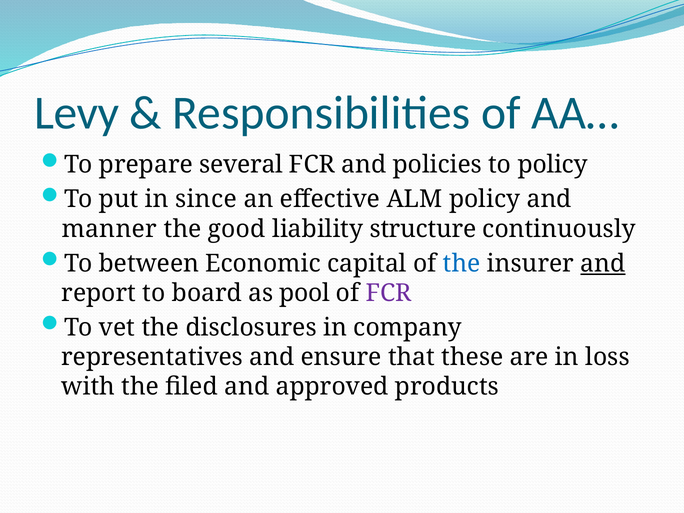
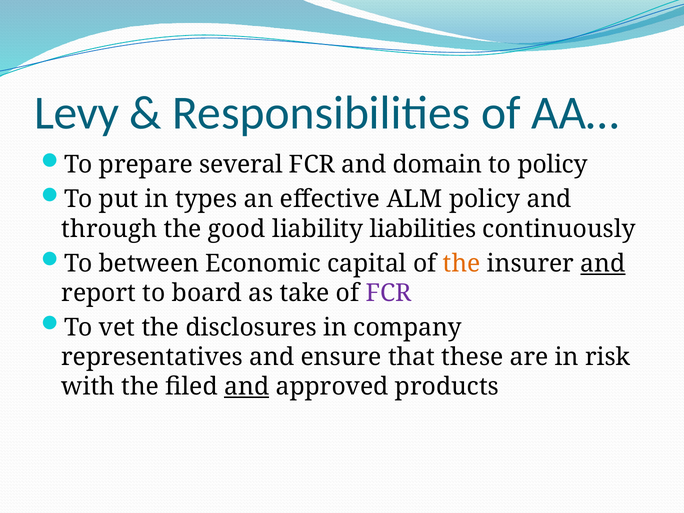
policies: policies -> domain
since: since -> types
manner: manner -> through
structure: structure -> liabilities
the at (462, 263) colour: blue -> orange
pool: pool -> take
loss: loss -> risk
and at (247, 387) underline: none -> present
